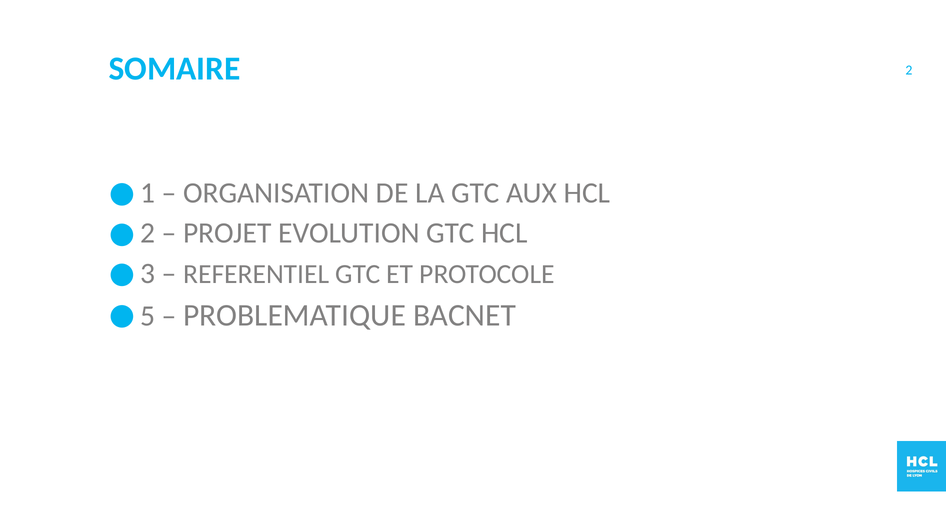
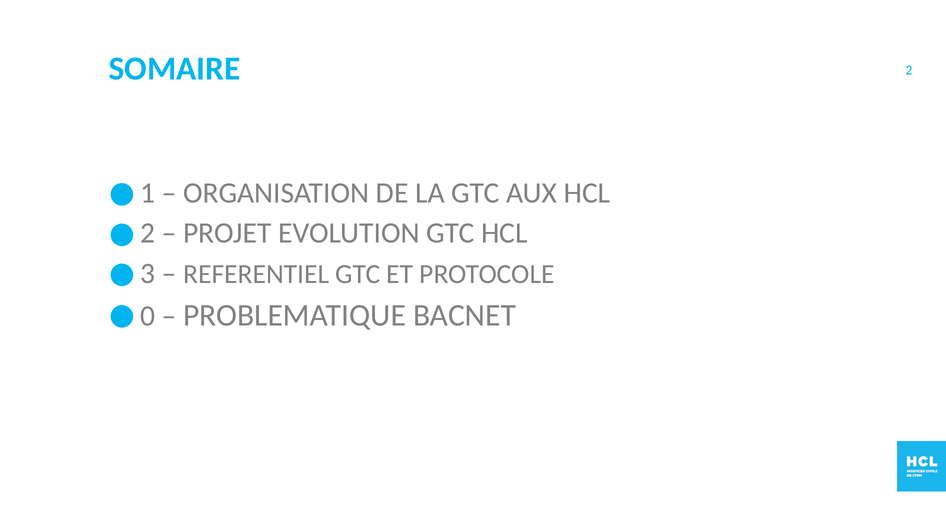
5: 5 -> 0
